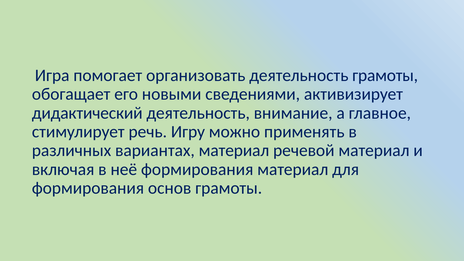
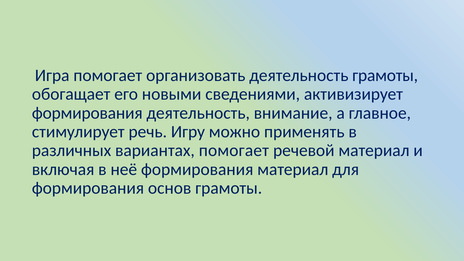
дидактический at (87, 113): дидактический -> формирования
вариантах материал: материал -> помогает
